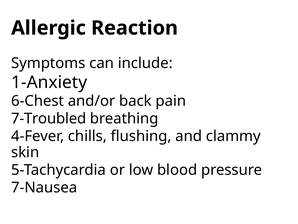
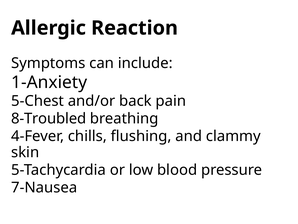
6-Chest: 6-Chest -> 5-Chest
7-Troubled: 7-Troubled -> 8-Troubled
